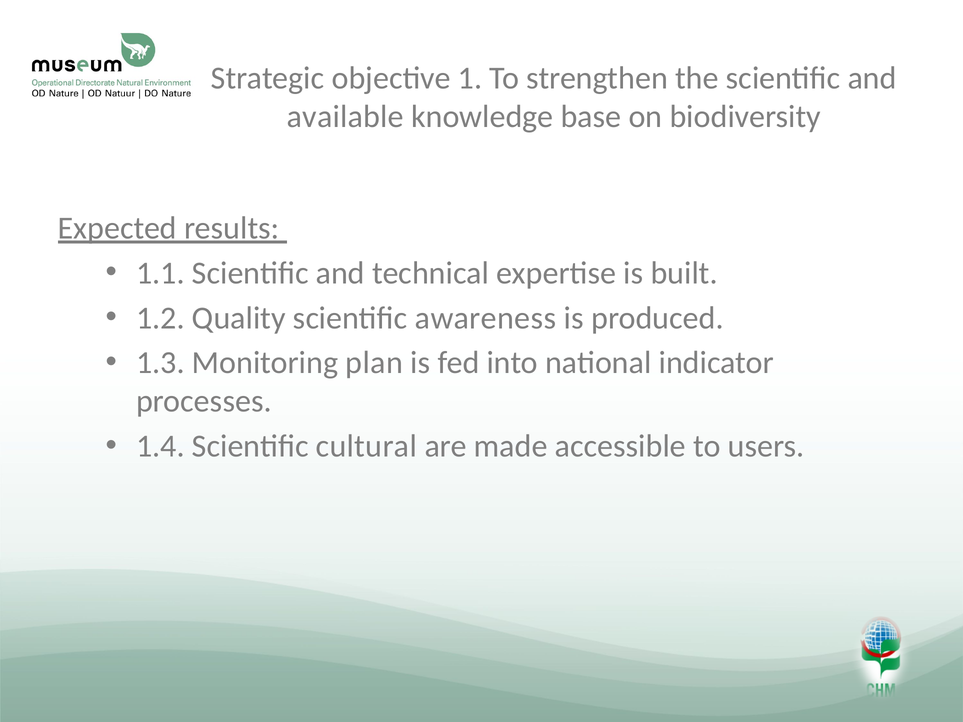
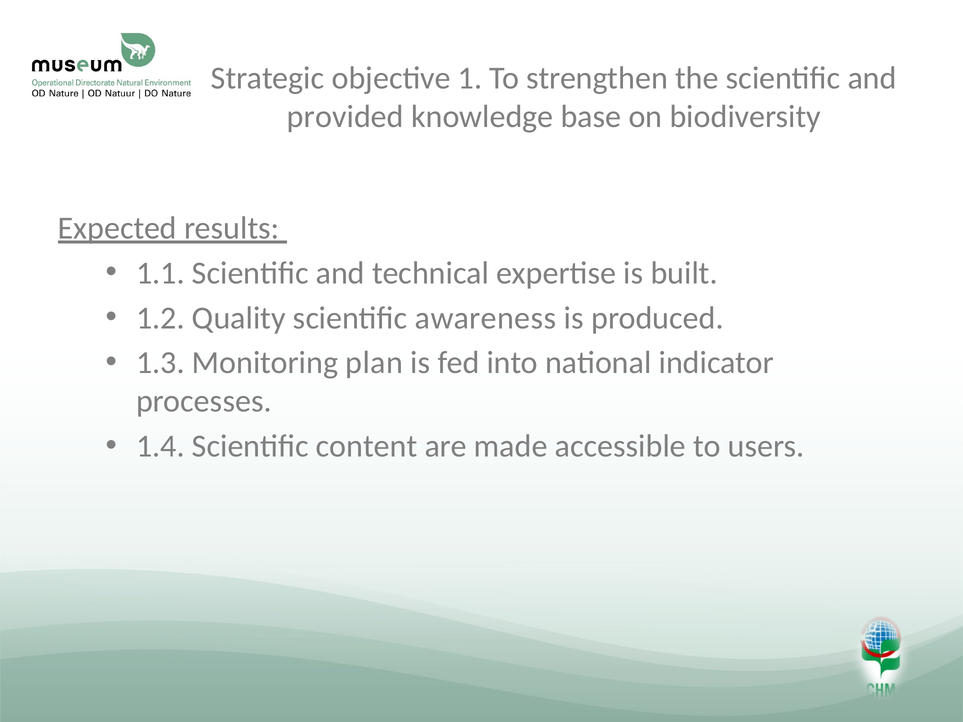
available: available -> provided
cultural: cultural -> content
